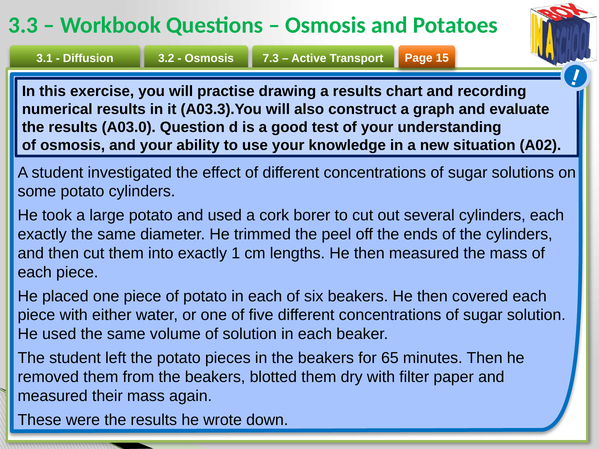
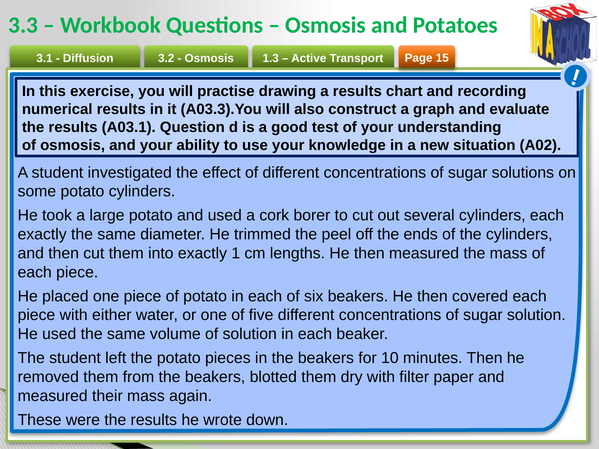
7.3: 7.3 -> 1.3
A03.0: A03.0 -> A03.1
65: 65 -> 10
